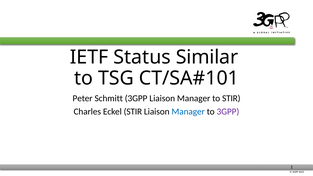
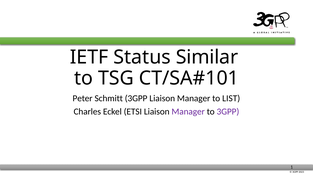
to STIR: STIR -> LIST
Eckel STIR: STIR -> ETSI
Manager at (188, 112) colour: blue -> purple
